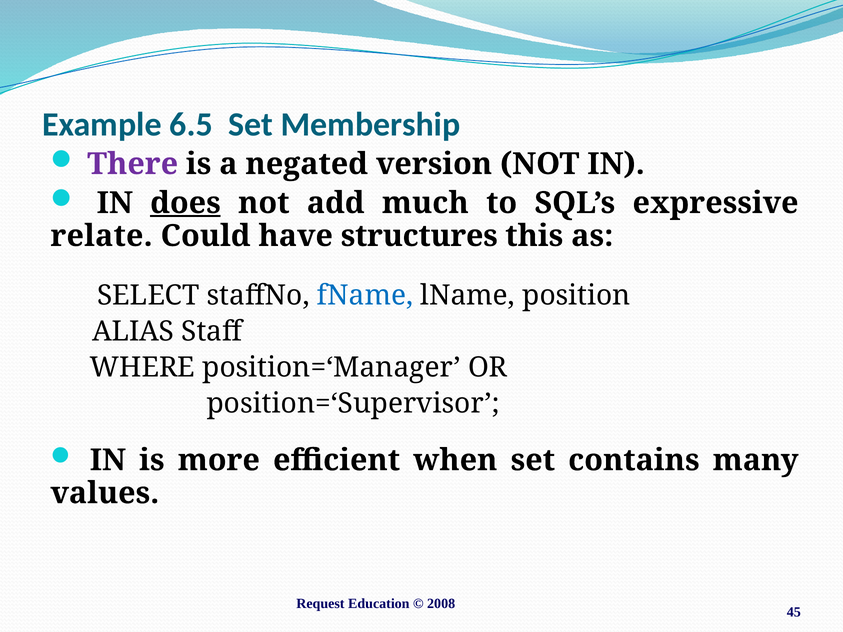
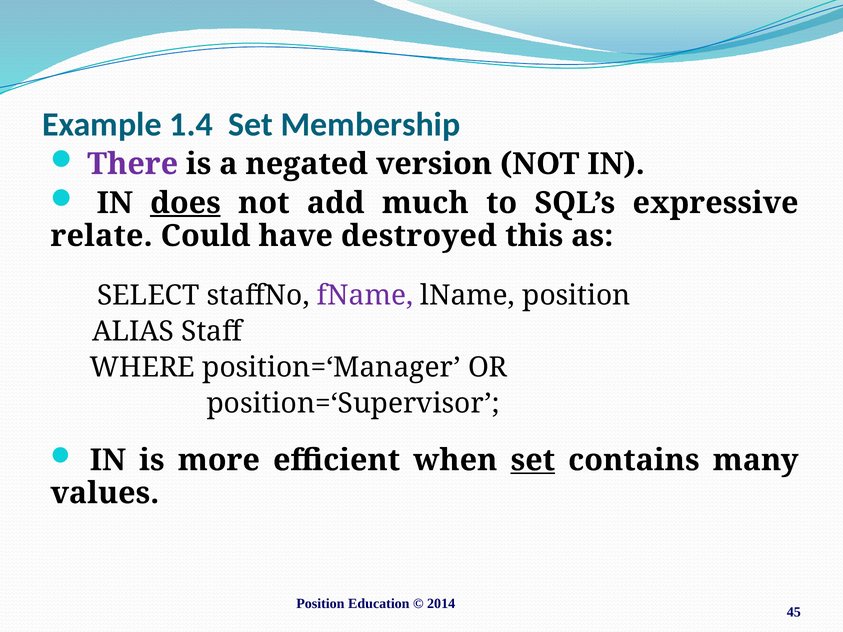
6.5: 6.5 -> 1.4
structures: structures -> destroyed
fName colour: blue -> purple
set at (533, 460) underline: none -> present
Request at (320, 604): Request -> Position
2008: 2008 -> 2014
